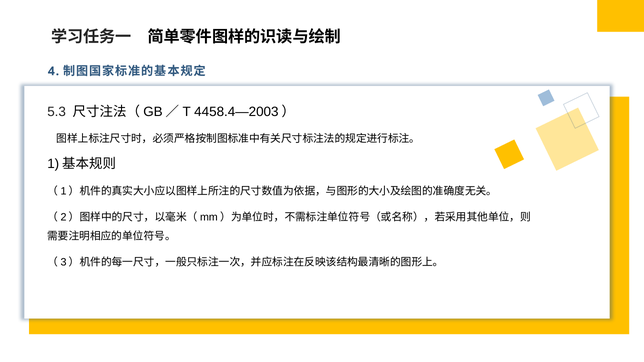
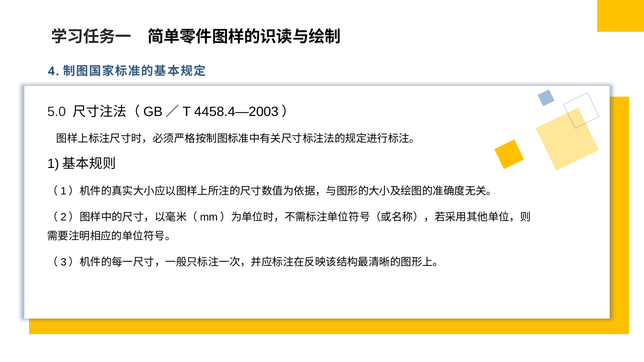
5.3: 5.3 -> 5.0
